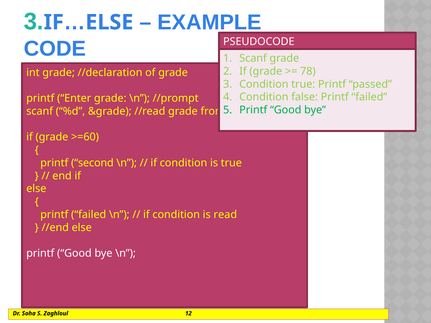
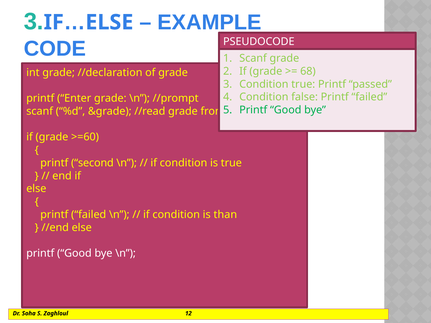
78: 78 -> 68
read: read -> than
